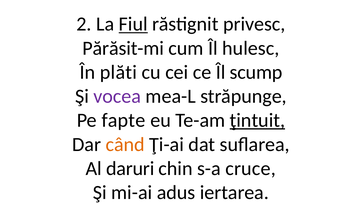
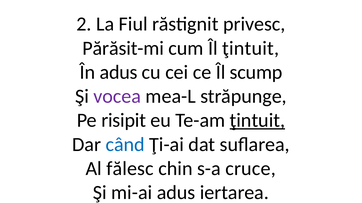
Fiul underline: present -> none
Îl hulesc: hulesc -> ţintuit
În plăti: plăti -> adus
fapte: fapte -> risipit
când colour: orange -> blue
daruri: daruri -> fălesc
